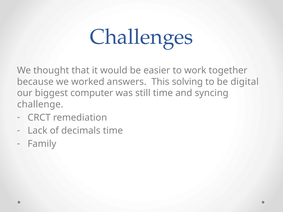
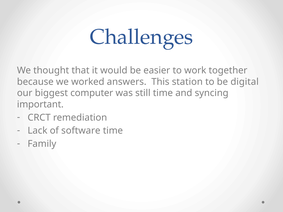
solving: solving -> station
challenge: challenge -> important
decimals: decimals -> software
